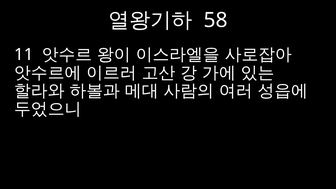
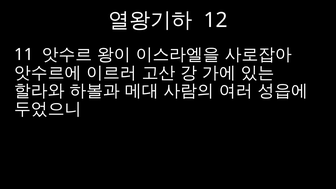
58: 58 -> 12
